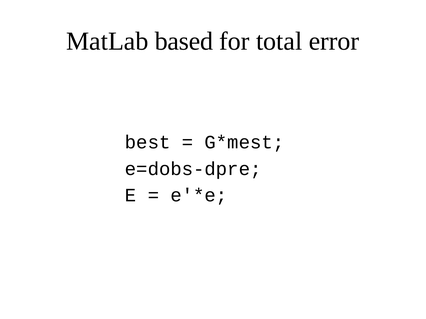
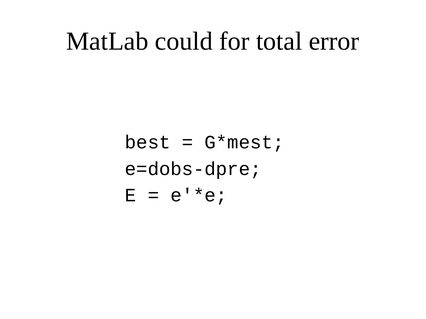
based: based -> could
